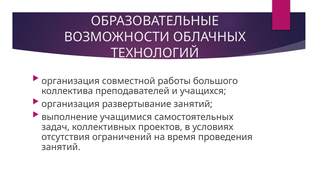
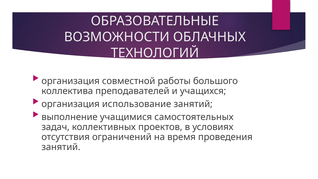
развертывание: развертывание -> использование
